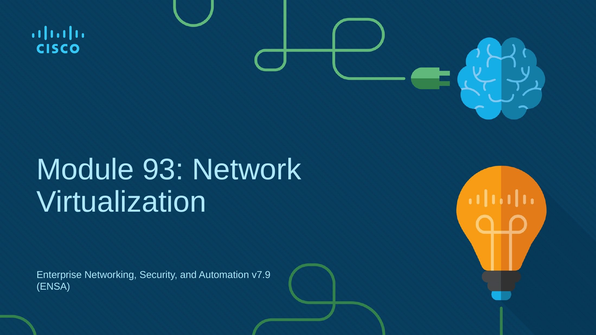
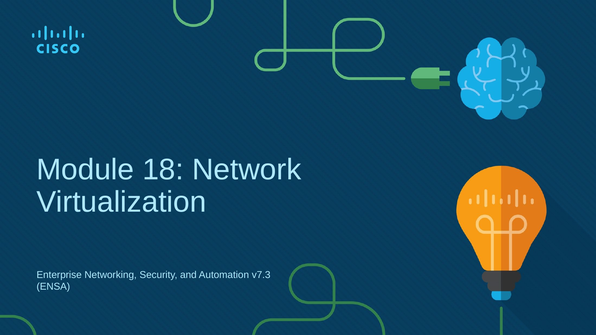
93: 93 -> 18
v7.9: v7.9 -> v7.3
